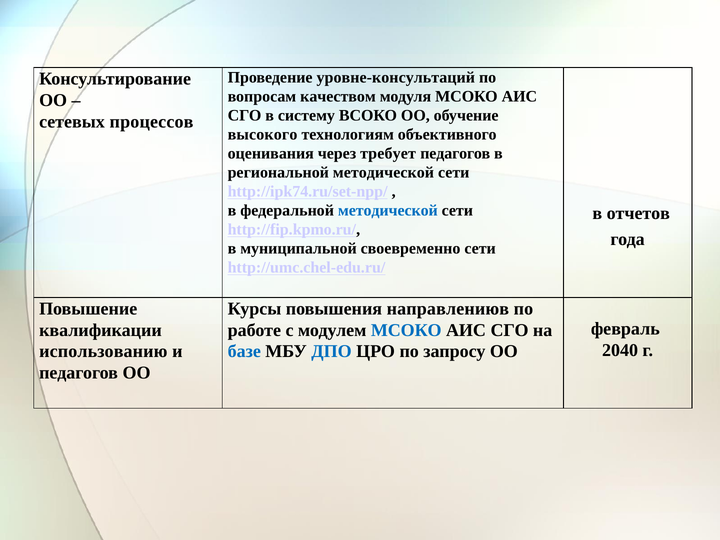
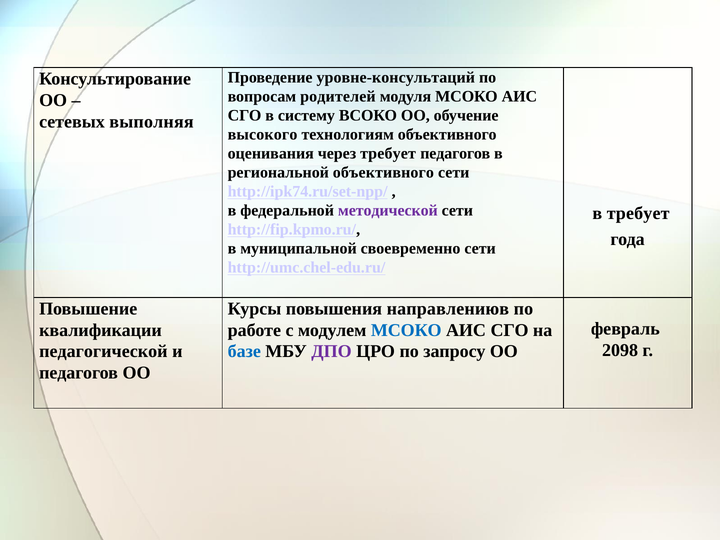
качеством: качеством -> родителей
процессов: процессов -> выполняя
региональной методической: методической -> объективного
методической at (388, 211) colour: blue -> purple
в отчетов: отчетов -> требует
2040: 2040 -> 2098
использованию: использованию -> педагогической
ДПО colour: blue -> purple
